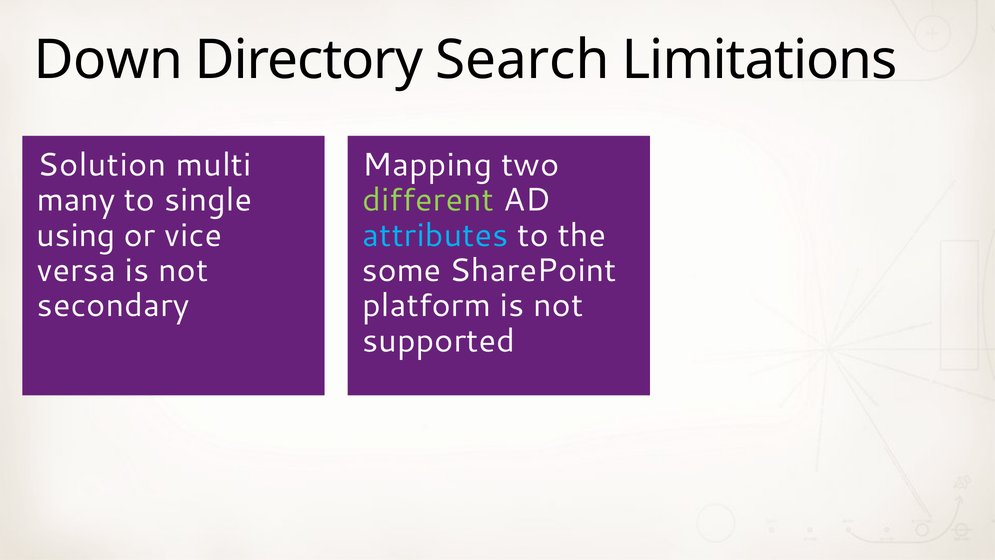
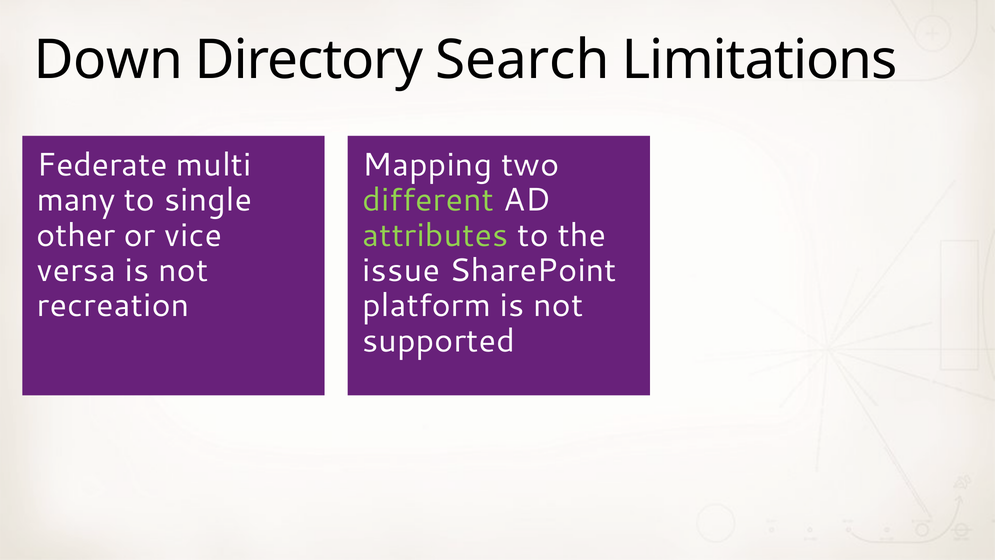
Solution: Solution -> Federate
using: using -> other
attributes colour: light blue -> light green
some: some -> issue
secondary: secondary -> recreation
